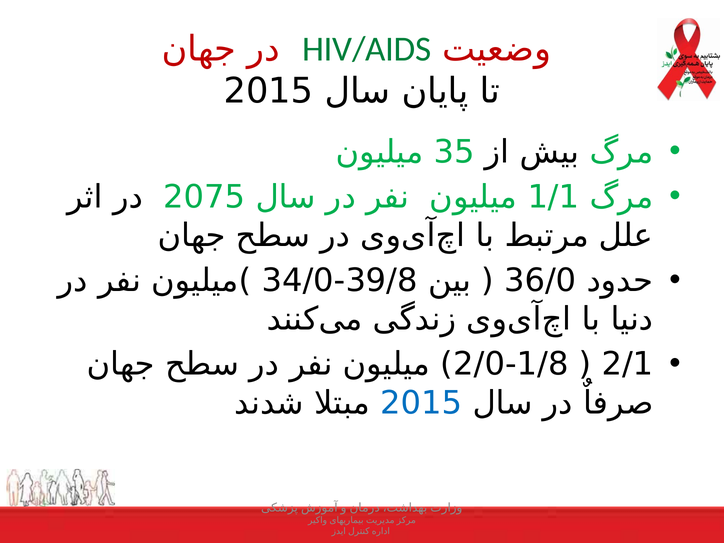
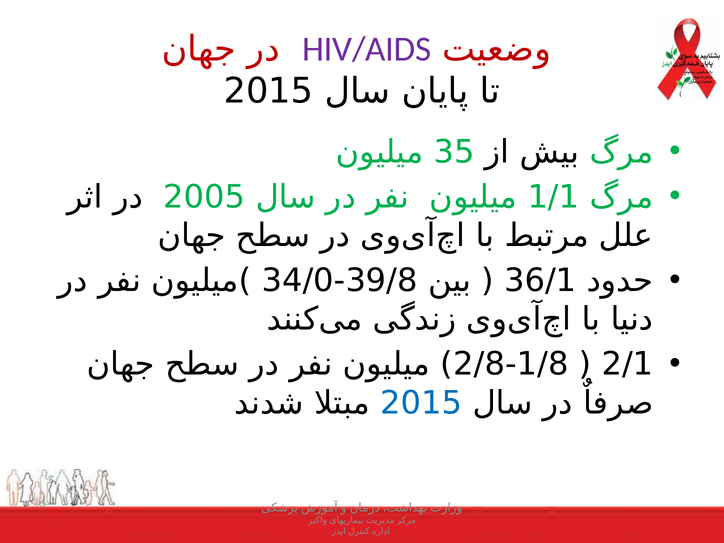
HIV/AIDS colour: green -> purple
2075: 2075 -> 2005
36/0: 36/0 -> 36/1
2/0-1/8: 2/0-1/8 -> 2/8-1/8
